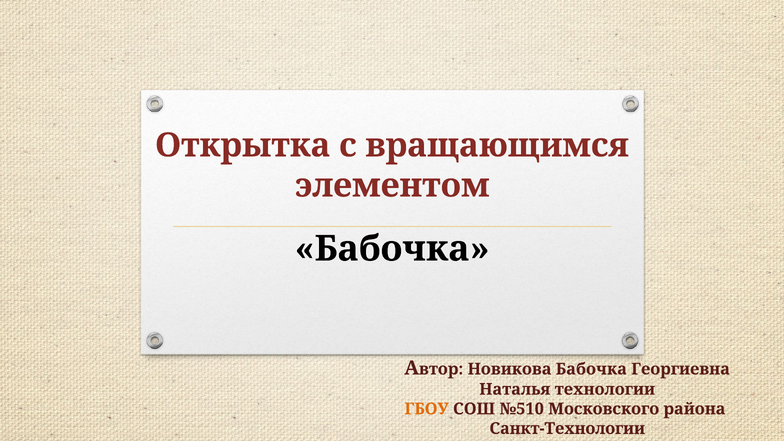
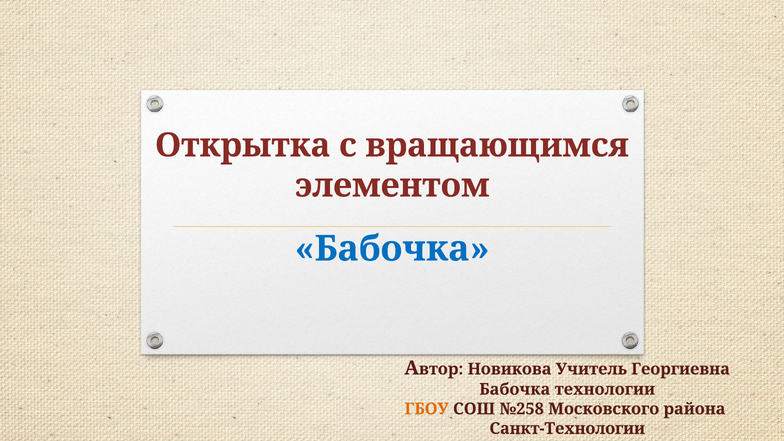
Бабочка at (392, 249) colour: black -> blue
Новикова Бабочка: Бабочка -> Учитель
Наталья at (515, 389): Наталья -> Бабочка
№510: №510 -> №258
